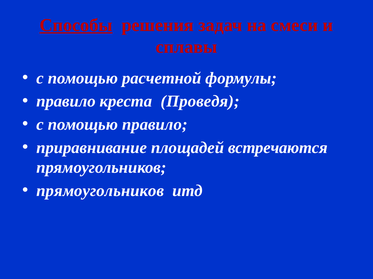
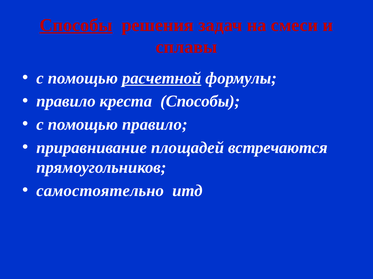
расчетной underline: none -> present
креста Проведя: Проведя -> Способы
прямоугольников at (100, 191): прямоугольников -> самостоятельно
